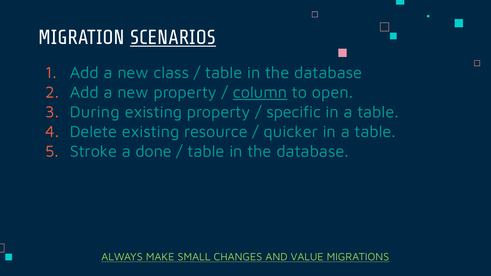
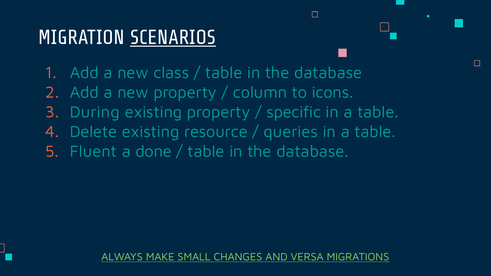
column underline: present -> none
open: open -> icons
quicker: quicker -> queries
Stroke: Stroke -> Fluent
VALUE: VALUE -> VERSA
